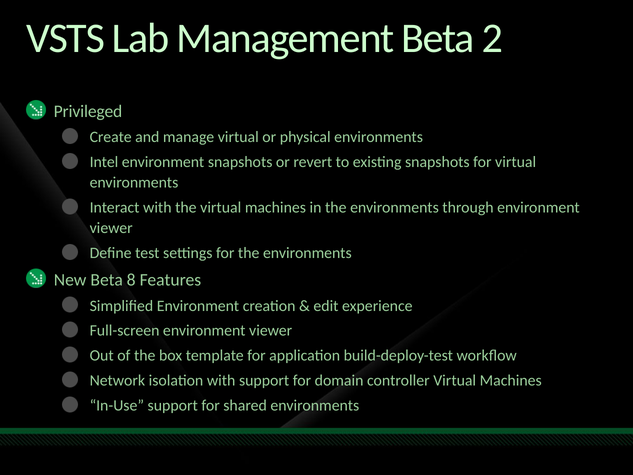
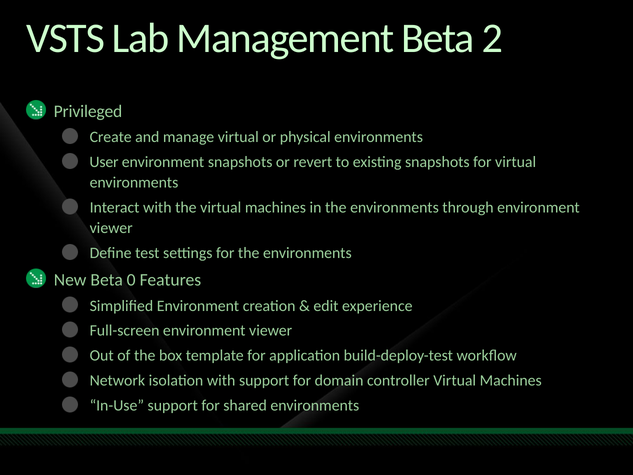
Intel: Intel -> User
8: 8 -> 0
